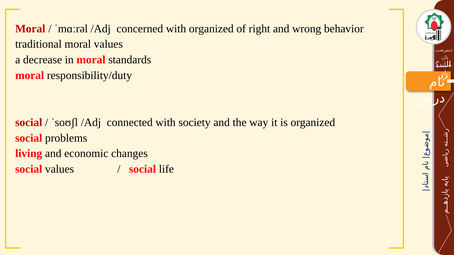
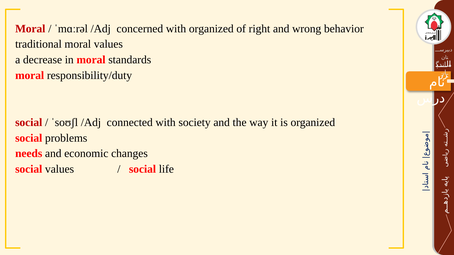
living: living -> needs
